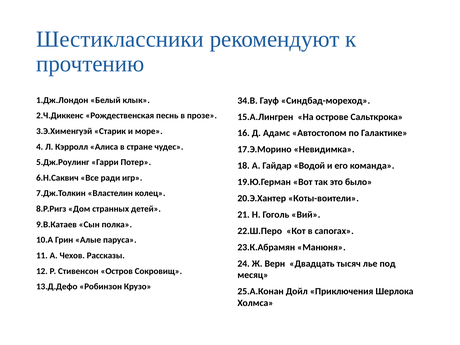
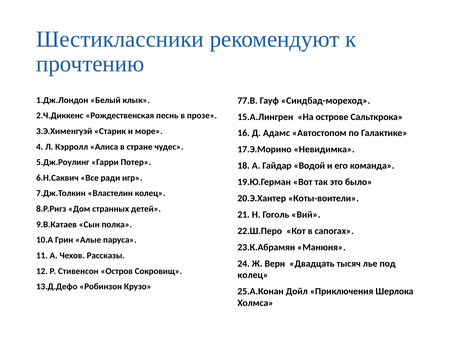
34.В: 34.В -> 77.В
месяц at (253, 275): месяц -> колец
